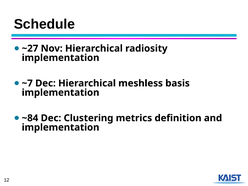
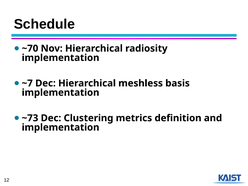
~27: ~27 -> ~70
~84: ~84 -> ~73
